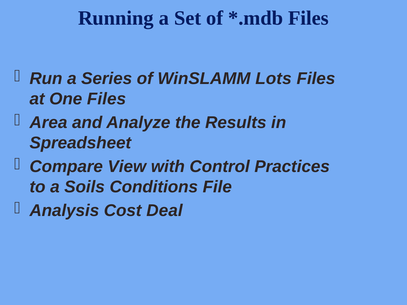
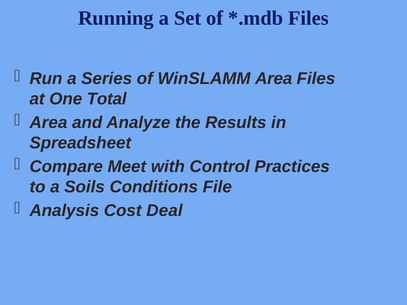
WinSLAMM Lots: Lots -> Area
One Files: Files -> Total
View: View -> Meet
